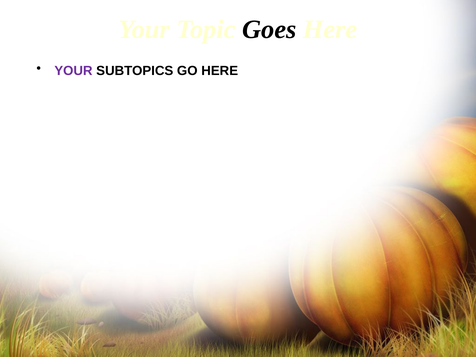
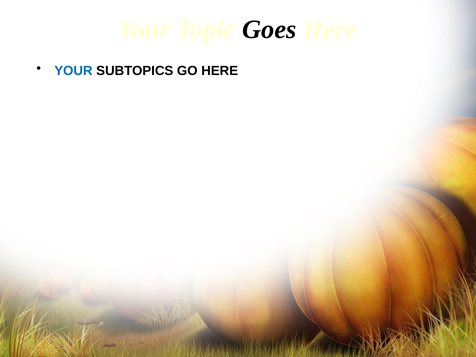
YOUR at (73, 71) colour: purple -> blue
